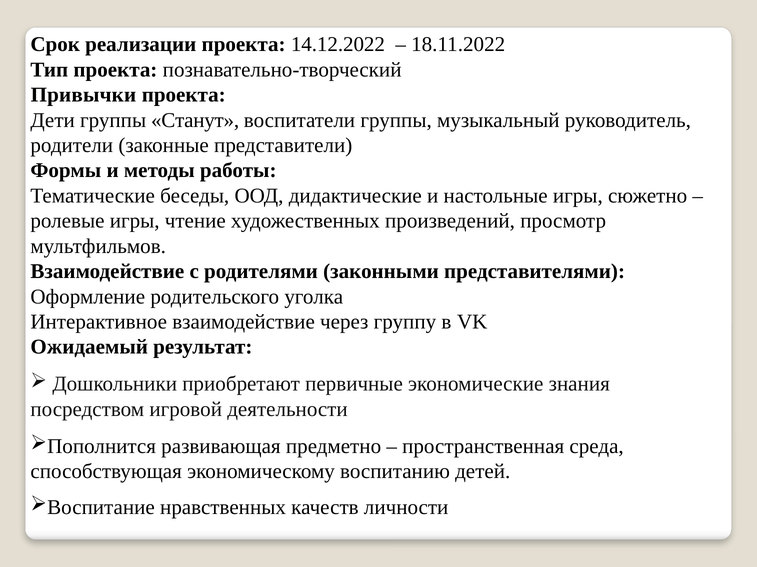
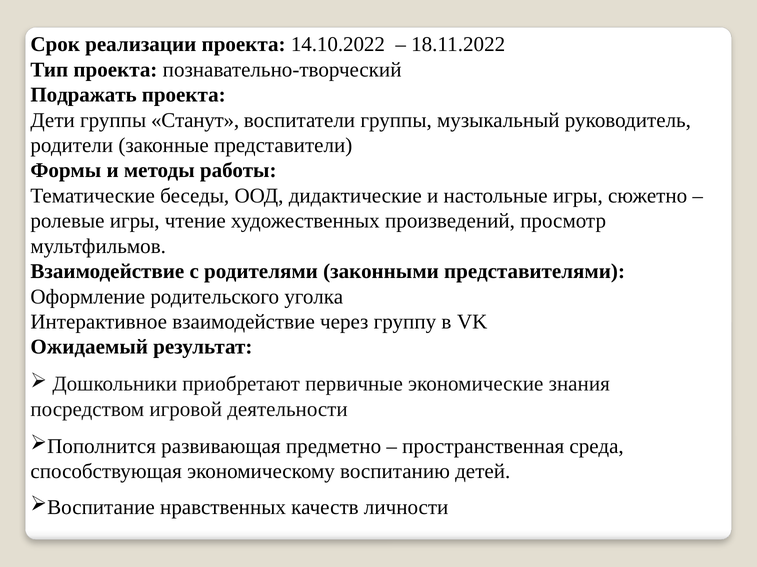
14.12.2022: 14.12.2022 -> 14.10.2022
Привычки: Привычки -> Подражать
